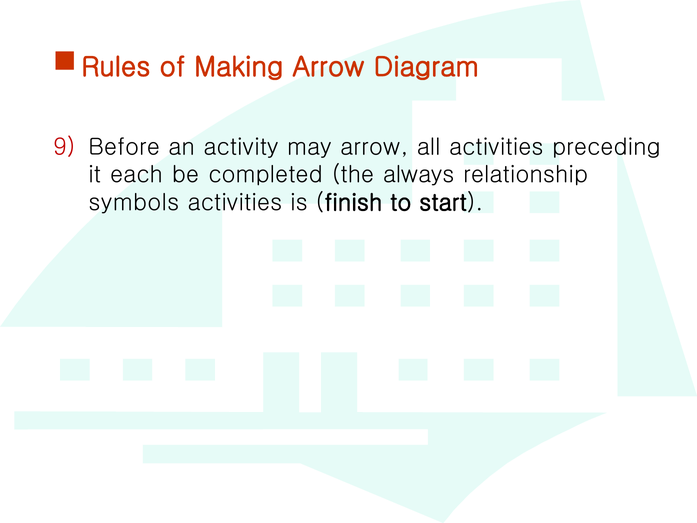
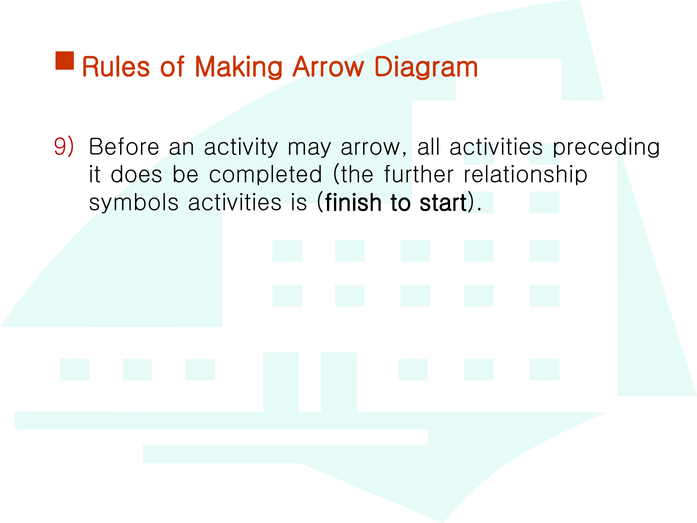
each: each -> does
always: always -> further
